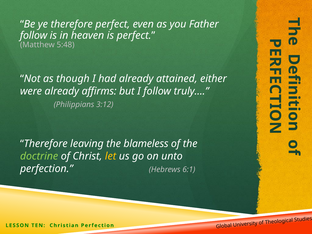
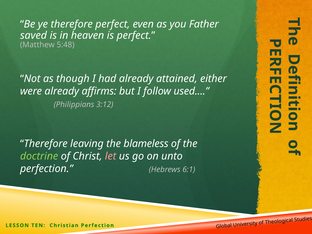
follow at (34, 35): follow -> saved
truly…: truly… -> used…
let colour: yellow -> pink
